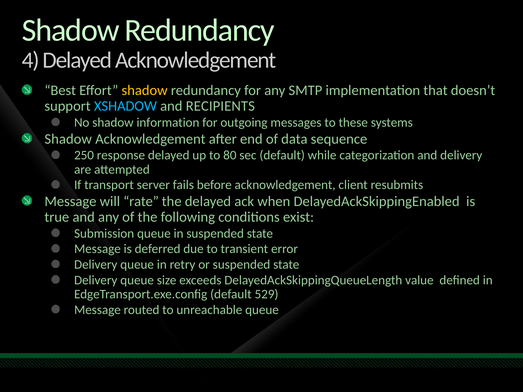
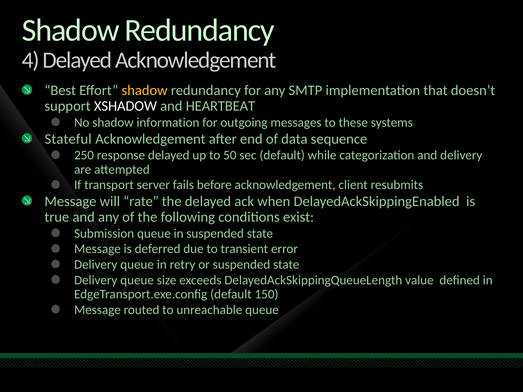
XSHADOW colour: light blue -> white
RECIPIENTS: RECIPIENTS -> HEARTBEAT
Shadow at (68, 139): Shadow -> Stateful
80: 80 -> 50
529: 529 -> 150
